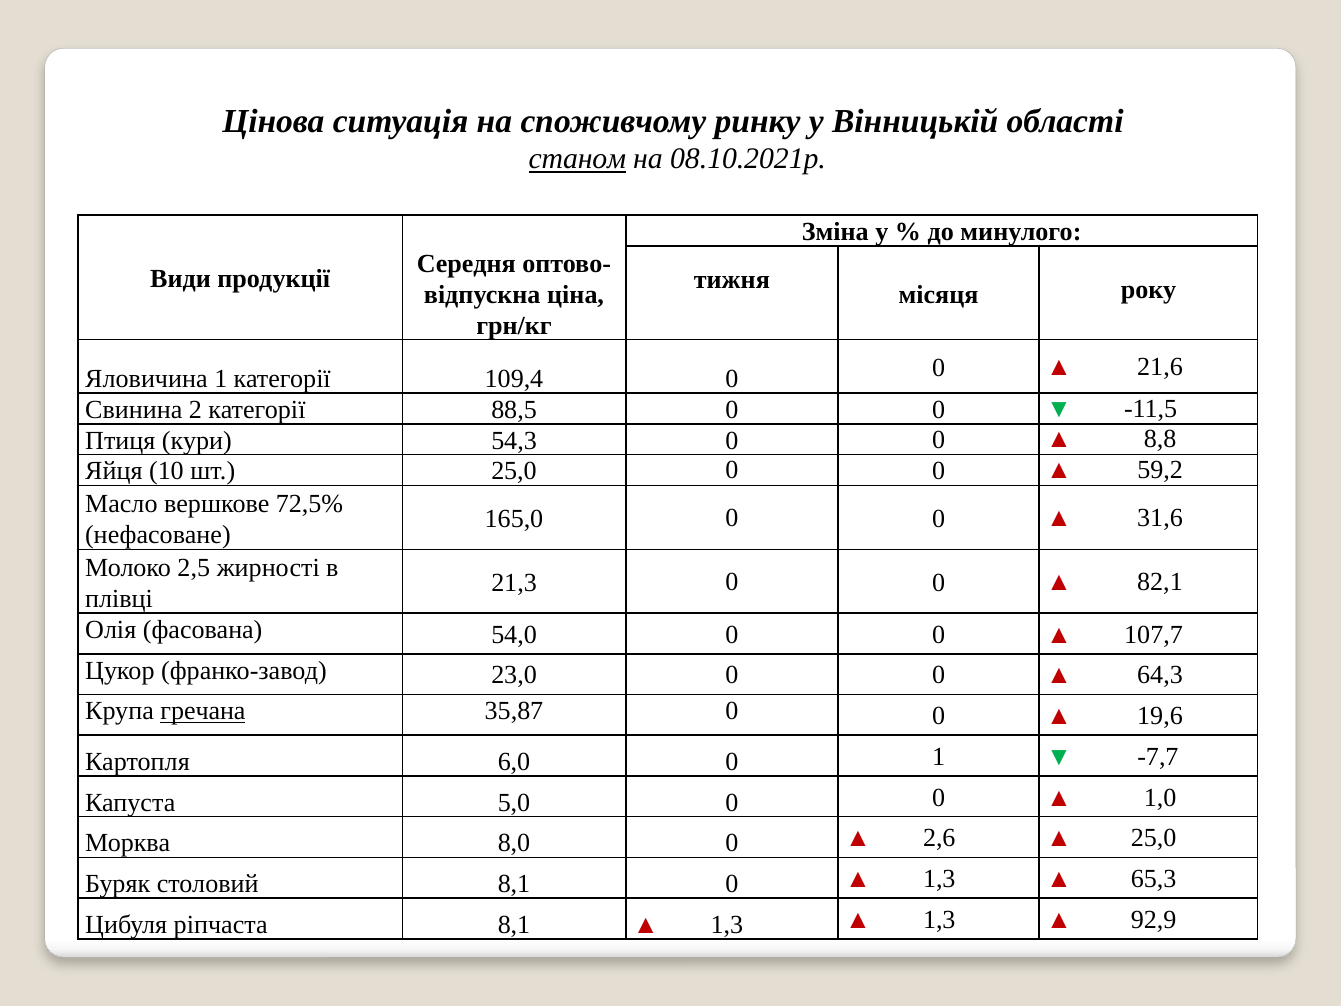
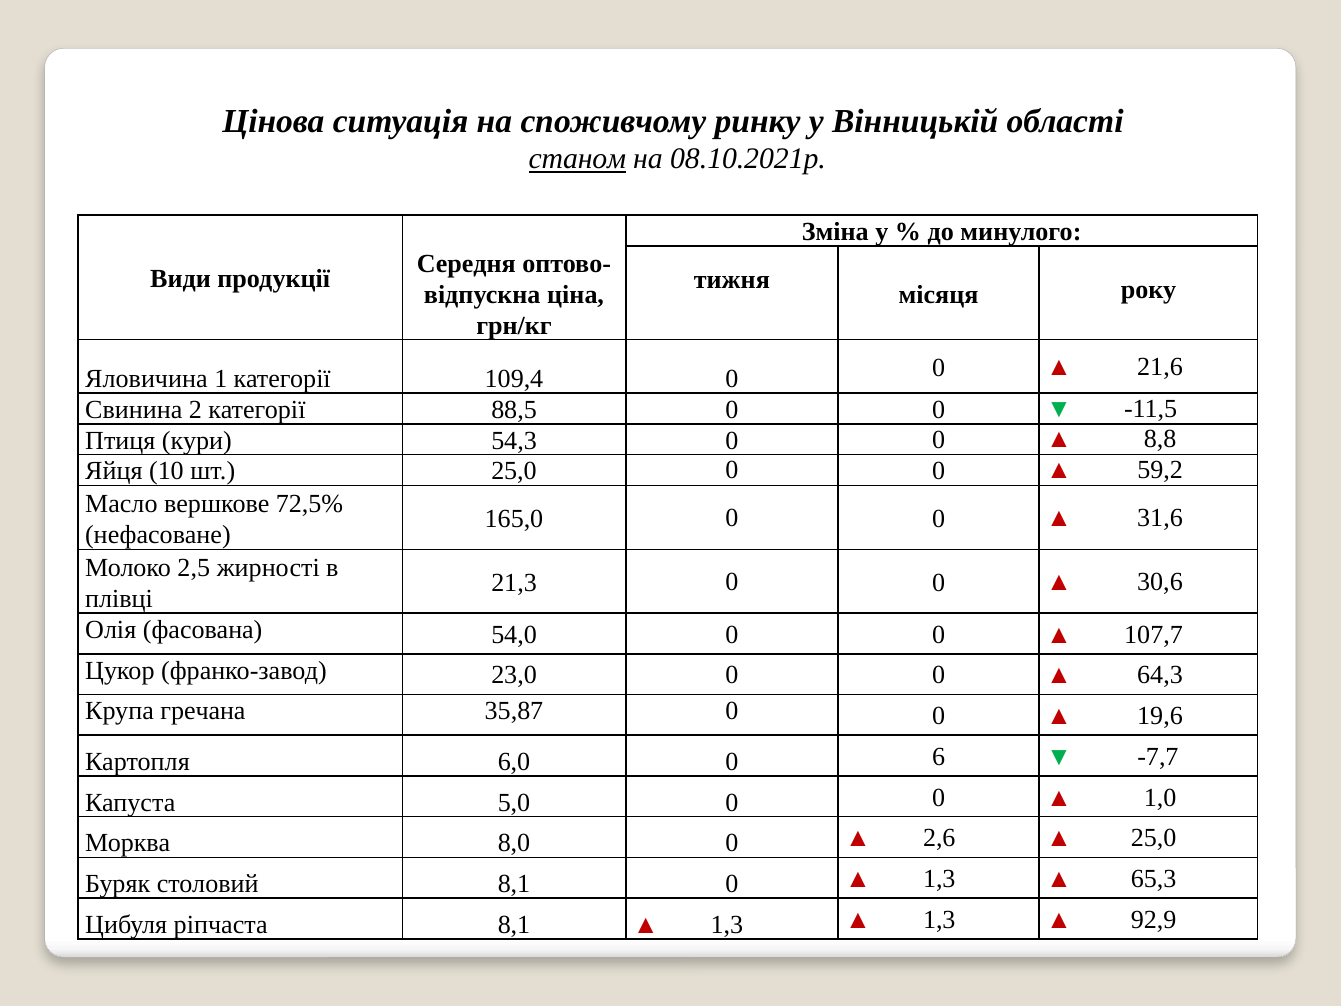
82,1: 82,1 -> 30,6
гречана underline: present -> none
0 1: 1 -> 6
